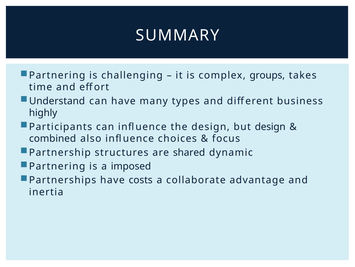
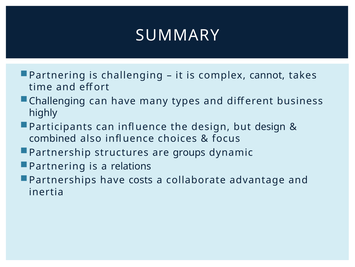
groups: groups -> cannot
Understand at (57, 101): Understand -> Challenging
shared: shared -> groups
imposed: imposed -> relations
